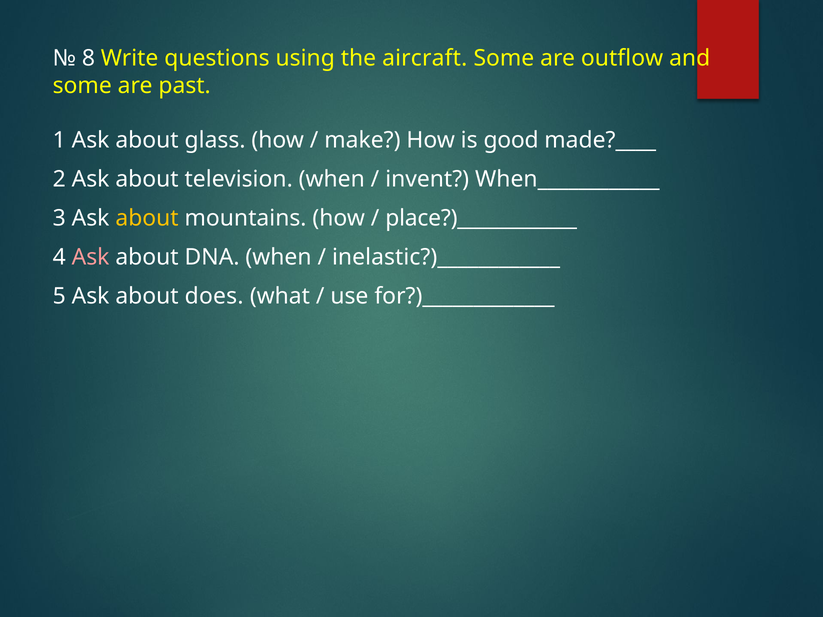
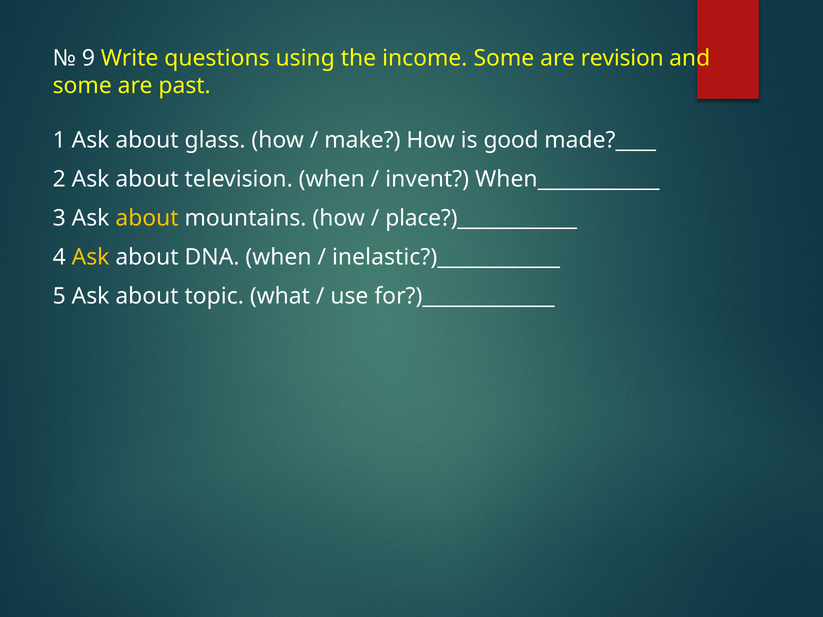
8: 8 -> 9
aircraft: aircraft -> income
outflow: outflow -> revision
Ask at (91, 257) colour: pink -> yellow
does: does -> topic
